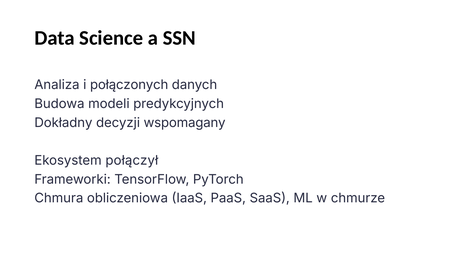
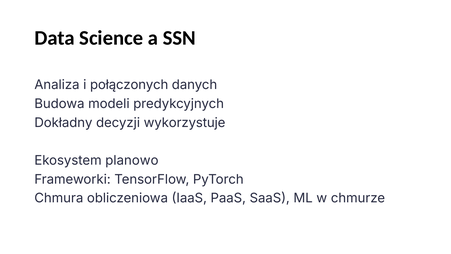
wspomagany: wspomagany -> wykorzystuje
połączył: połączył -> planowo
